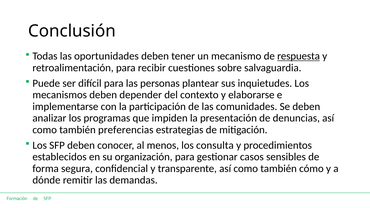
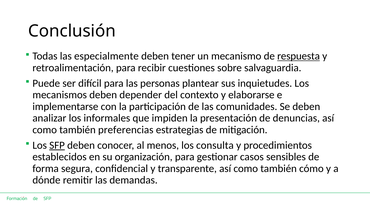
oportunidades: oportunidades -> especialmente
programas: programas -> informales
SFP at (57, 145) underline: none -> present
